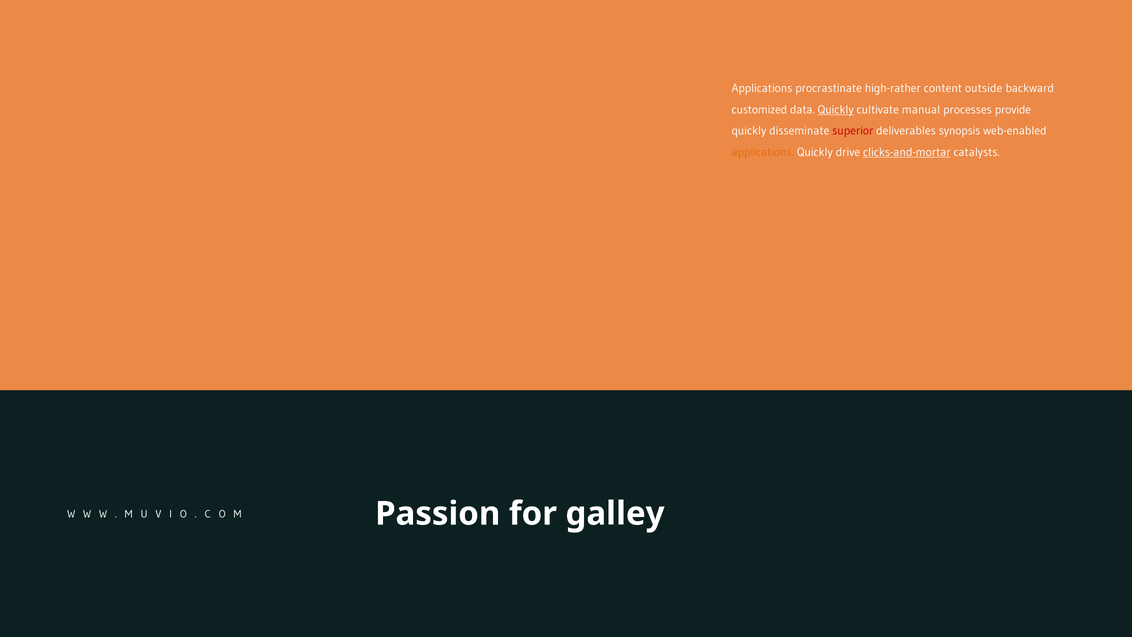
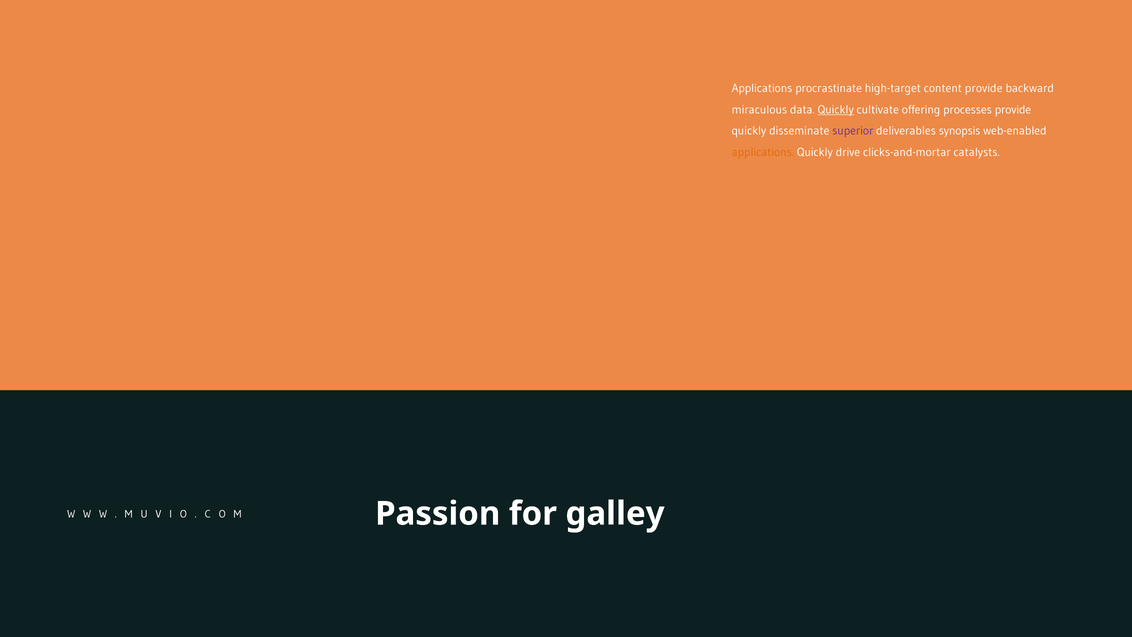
high-rather: high-rather -> high-target
content outside: outside -> provide
customized: customized -> miraculous
manual: manual -> offering
superior colour: red -> purple
clicks-and-mortar underline: present -> none
